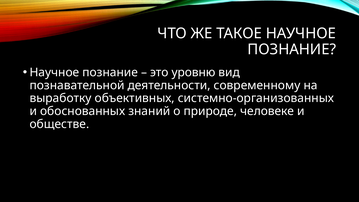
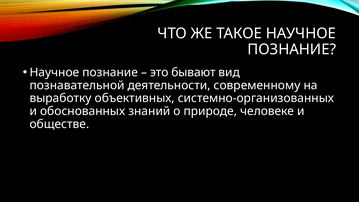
уровню: уровню -> бывают
